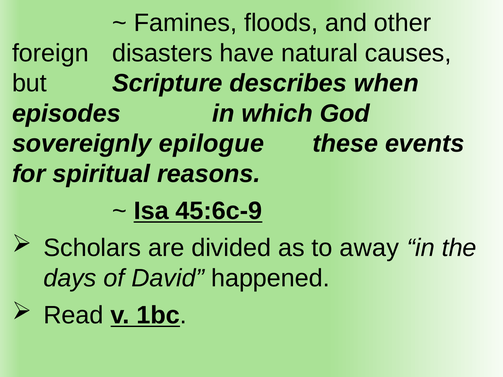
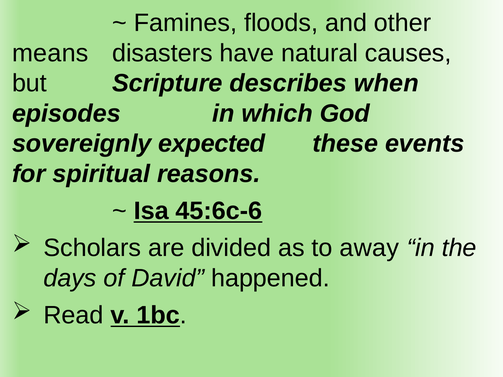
foreign: foreign -> means
epilogue: epilogue -> expected
45:6c-9: 45:6c-9 -> 45:6c-6
